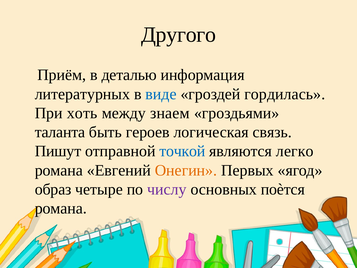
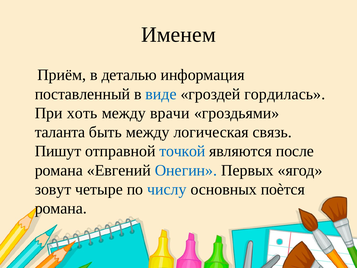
Другого: Другого -> Именем
литературных: литературных -> поставленный
знаем: знаем -> врачи
быть героев: героев -> между
легко: легко -> после
Онегин colour: orange -> blue
образ: образ -> зовут
числу colour: purple -> blue
